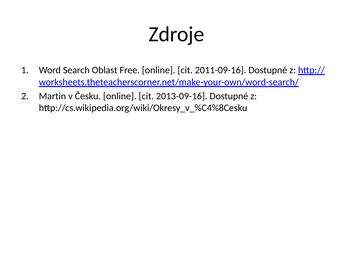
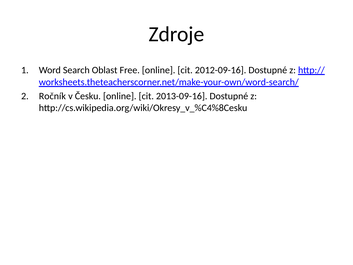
2011-09-16: 2011-09-16 -> 2012-09-16
Martin: Martin -> Ročník
